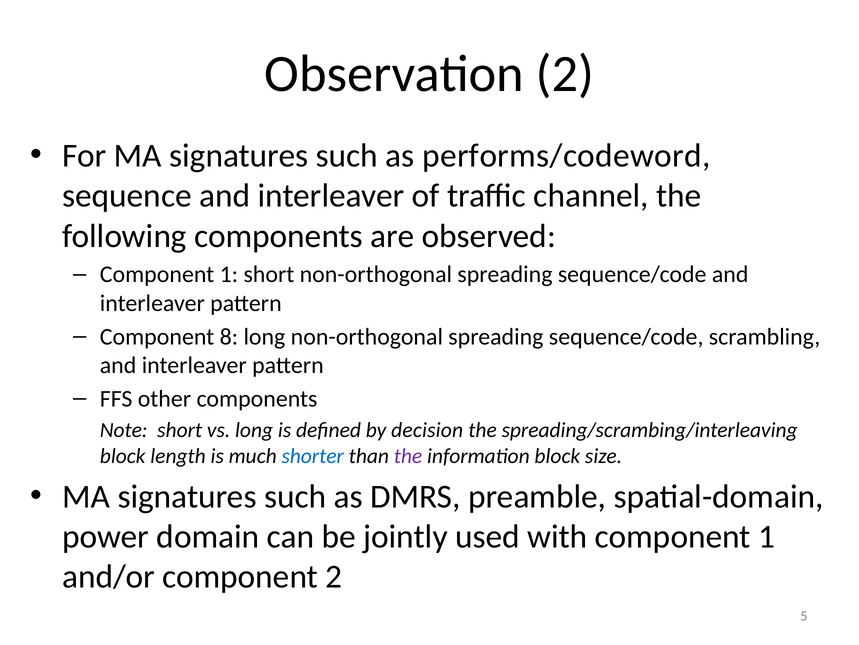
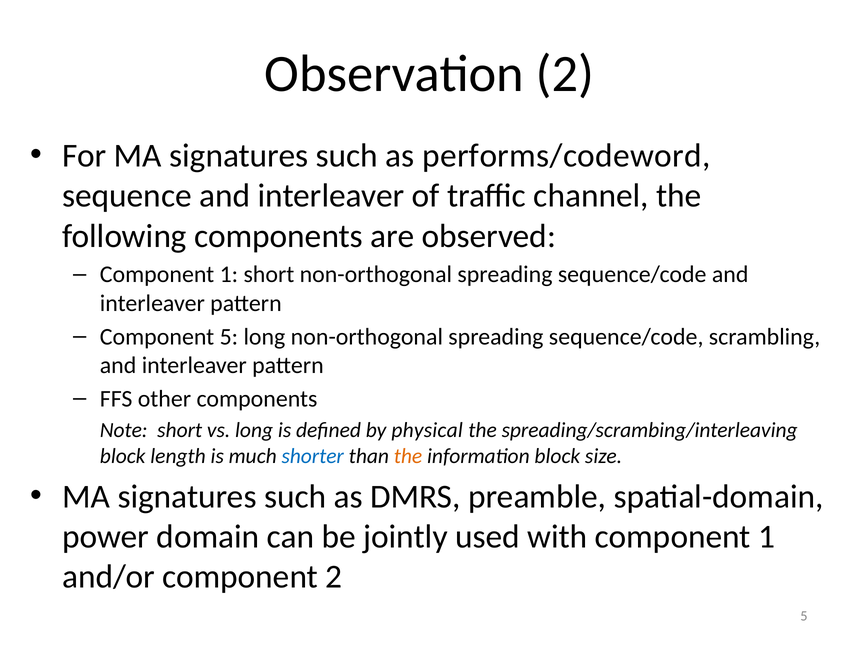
Component 8: 8 -> 5
decision: decision -> physical
the at (408, 455) colour: purple -> orange
